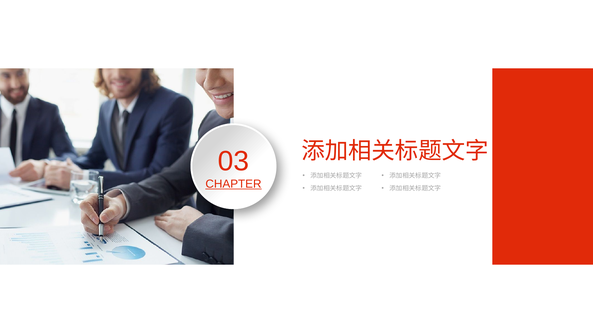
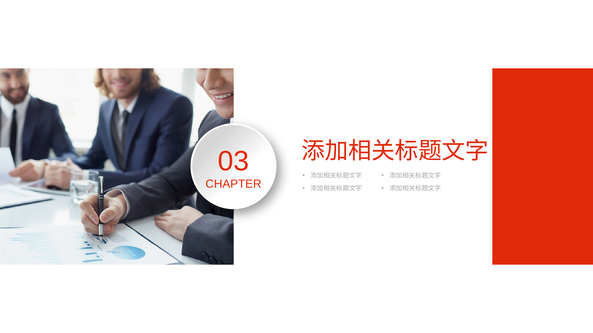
CHAPTER underline: present -> none
